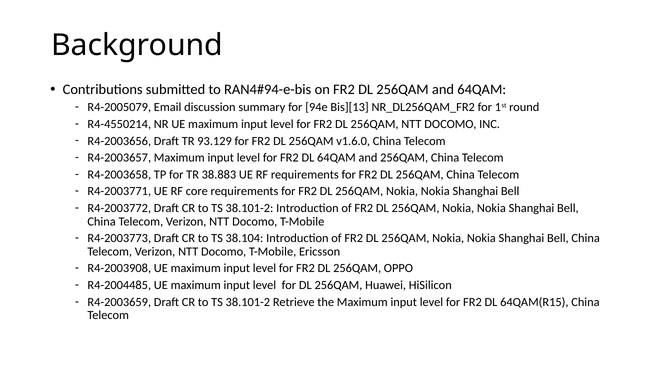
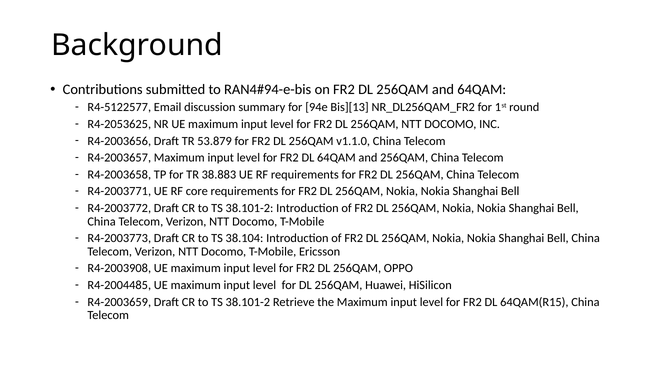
R4-2005079: R4-2005079 -> R4-5122577
R4-4550214: R4-4550214 -> R4-2053625
93.129: 93.129 -> 53.879
v1.6.0: v1.6.0 -> v1.1.0
